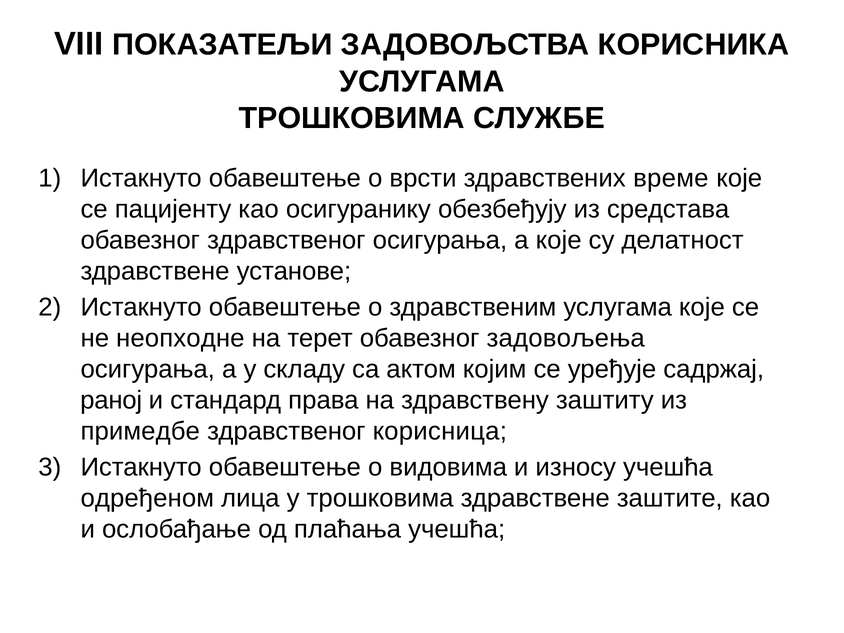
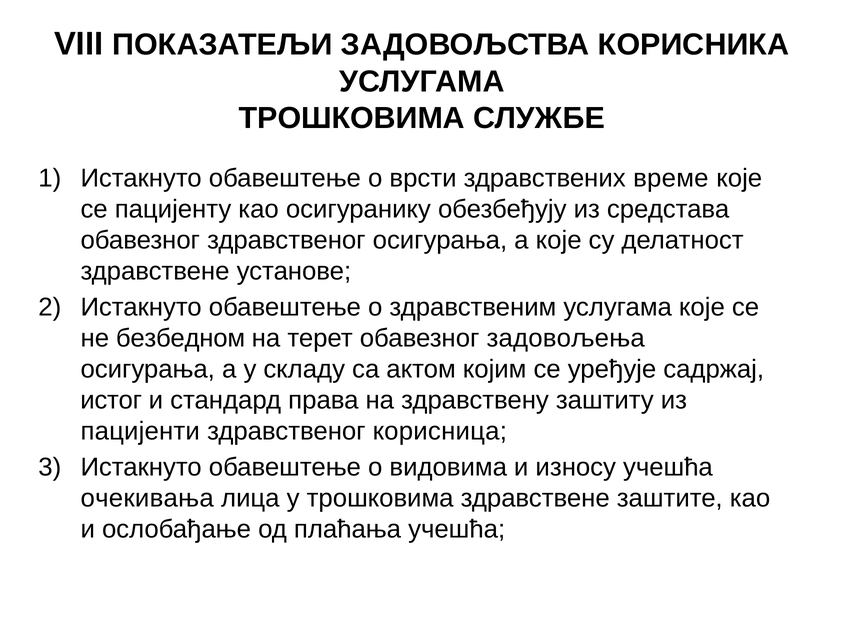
неопходне: неопходне -> безбедном
раној: раној -> истог
примедбе: примедбе -> пацијенти
одређеном: одређеном -> очекивања
